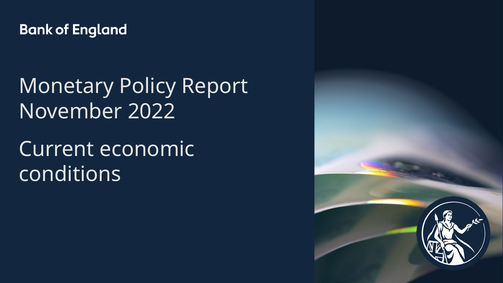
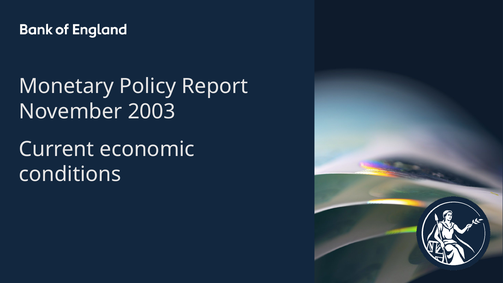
2022: 2022 -> 2003
